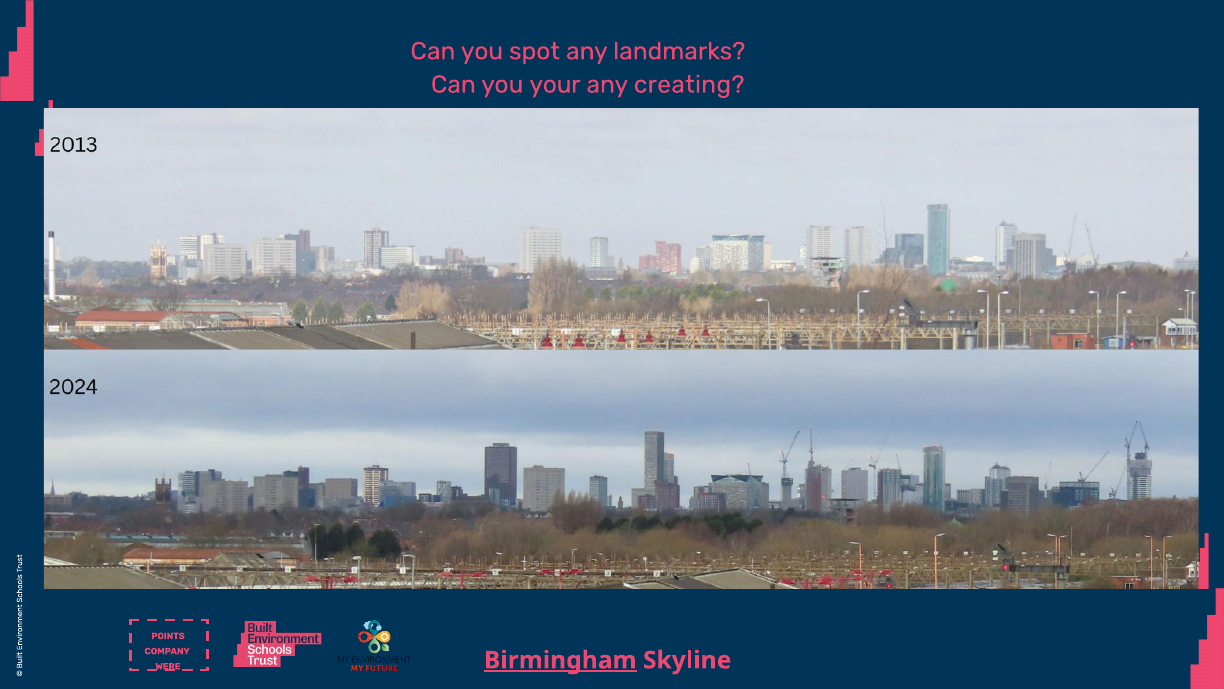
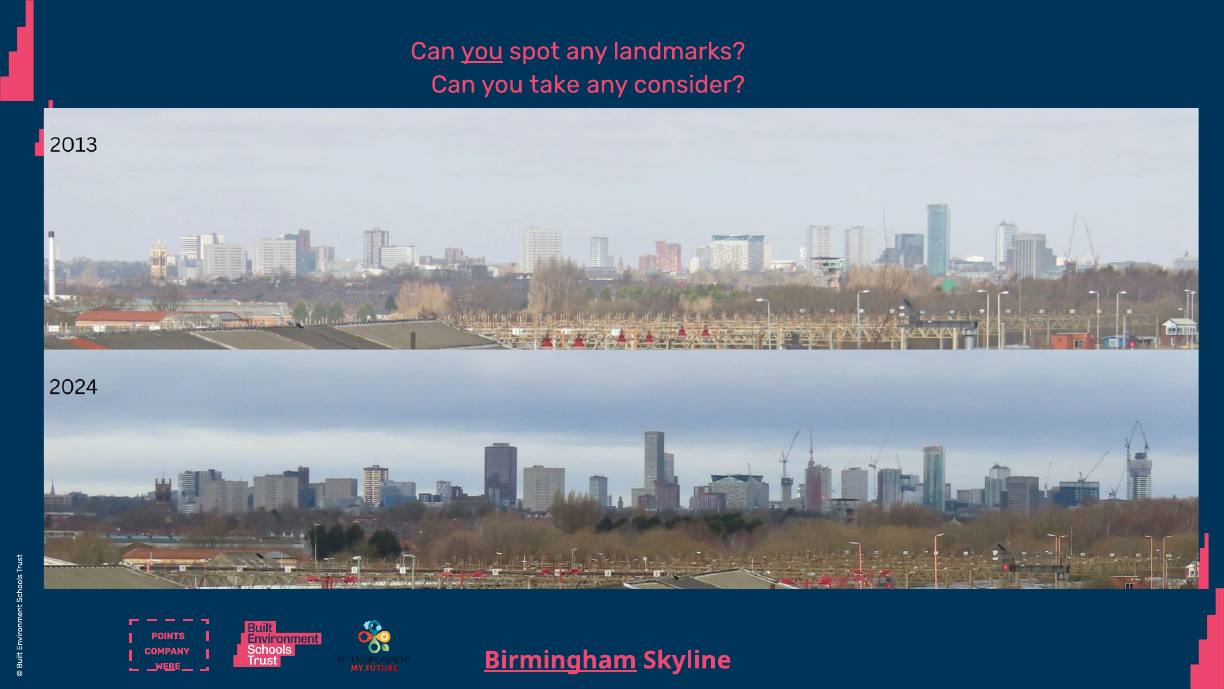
you at (482, 51) underline: none -> present
your: your -> take
creating: creating -> consider
